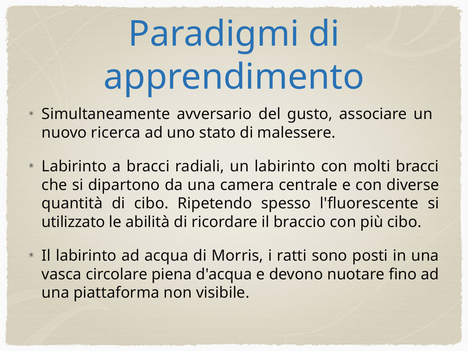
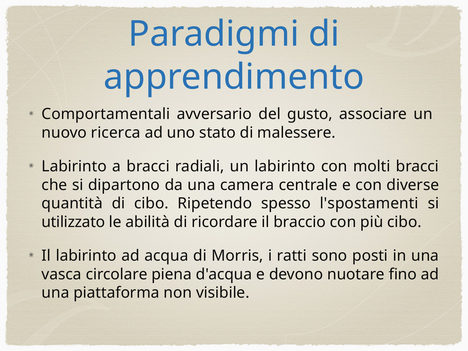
Simultaneamente: Simultaneamente -> Comportamentali
l'fluorescente: l'fluorescente -> l'spostamenti
